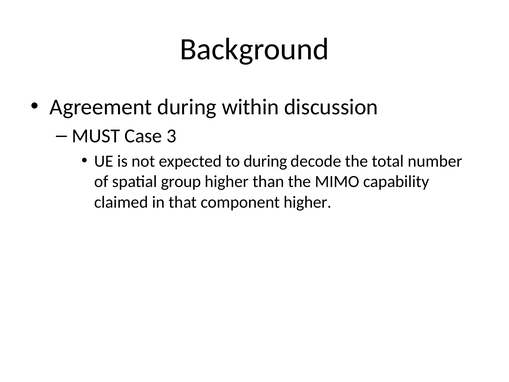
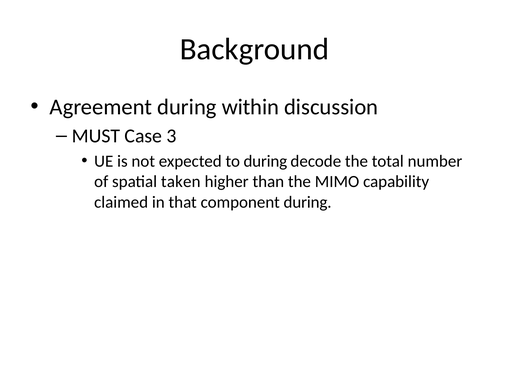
group: group -> taken
component higher: higher -> during
